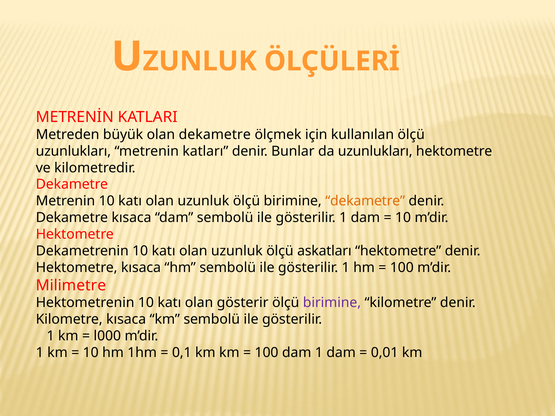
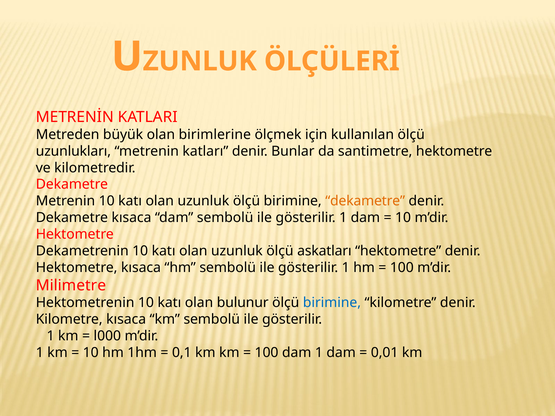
olan dekametre: dekametre -> birimlerine
da uzunlukları: uzunlukları -> santimetre
gösterir: gösterir -> bulunur
birimine at (332, 303) colour: purple -> blue
